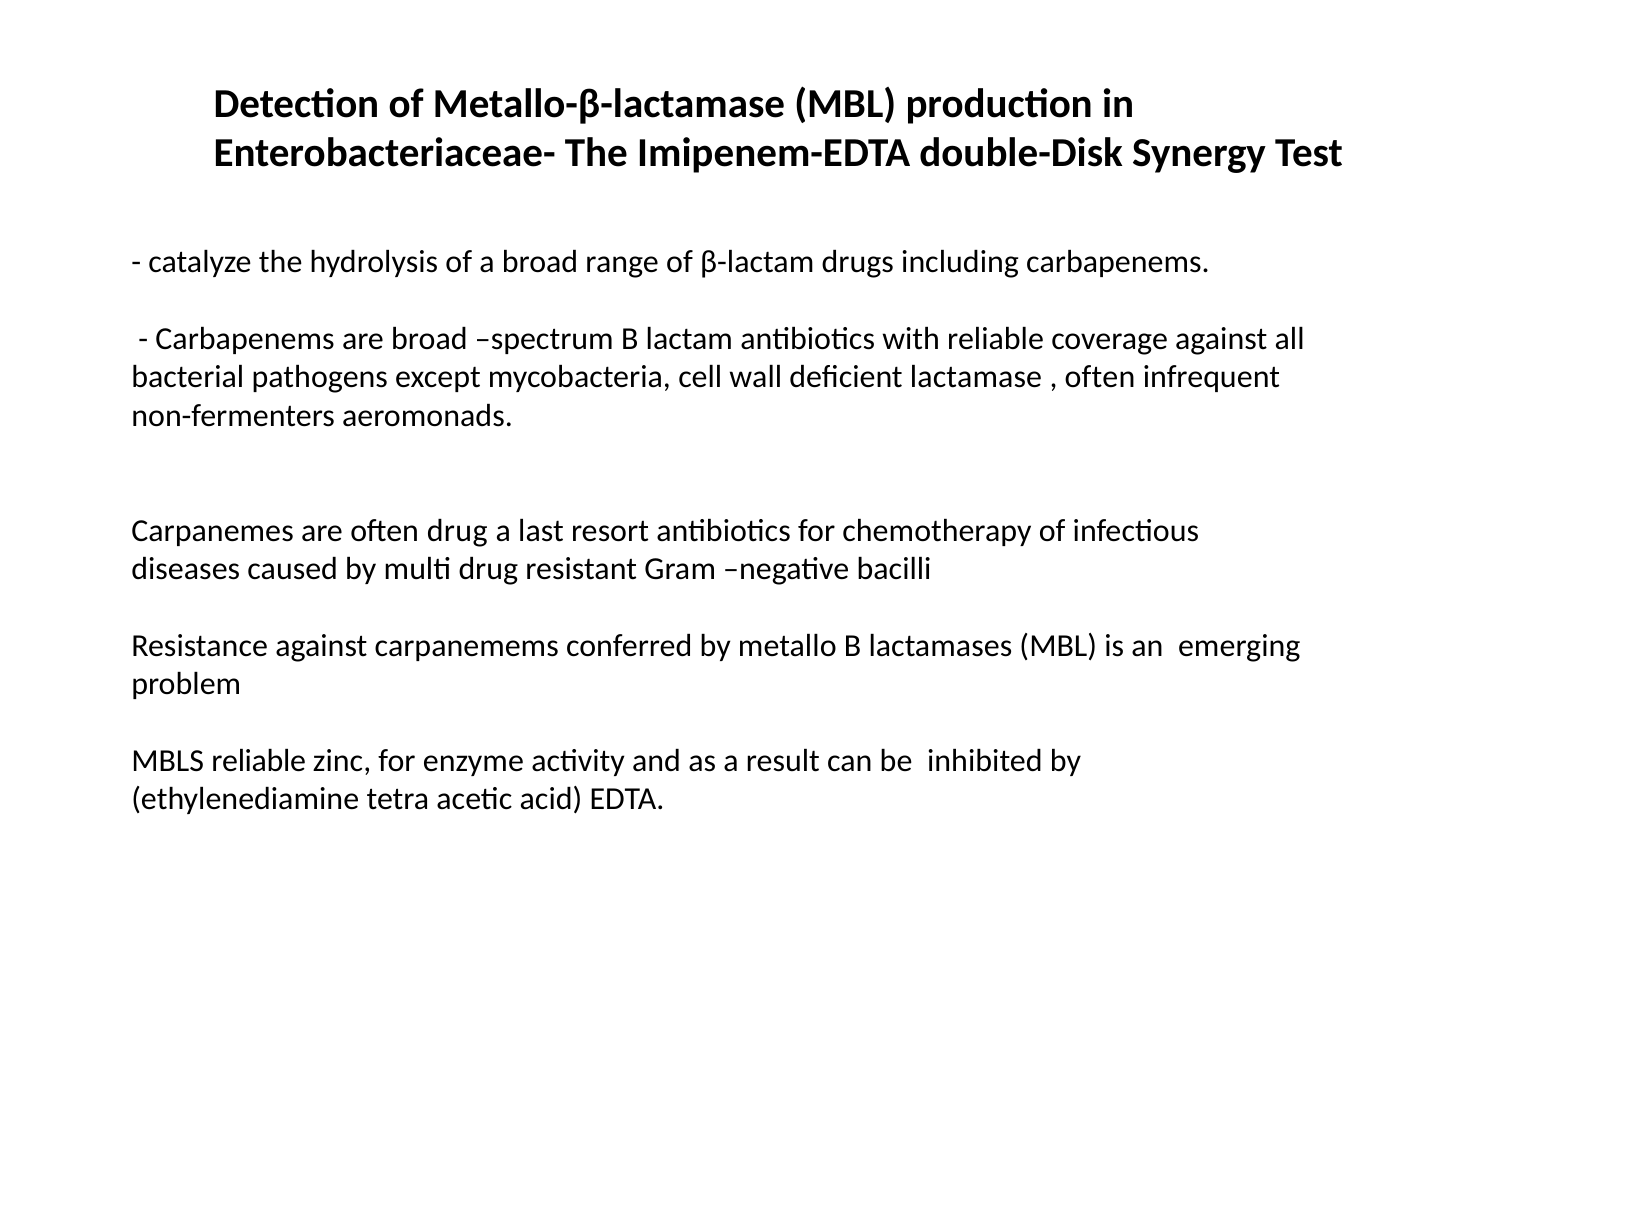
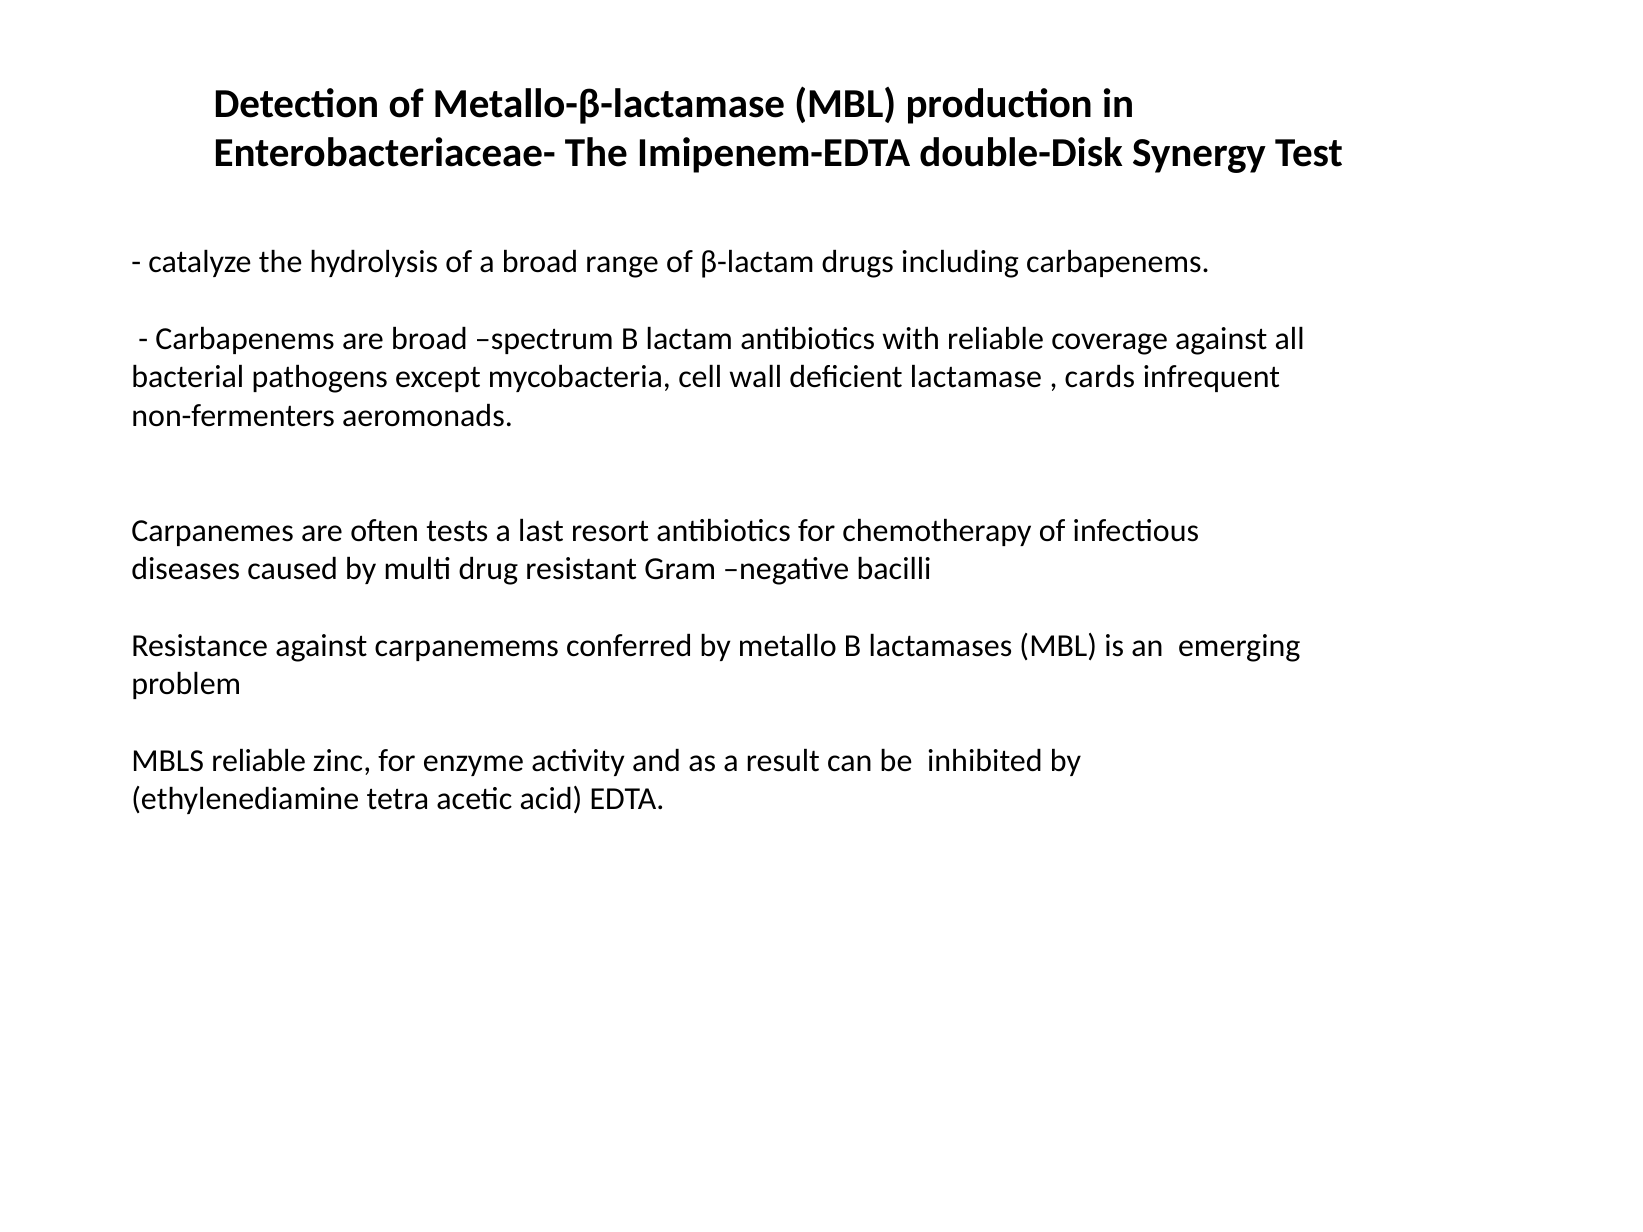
often at (1100, 377): often -> cards
often drug: drug -> tests
